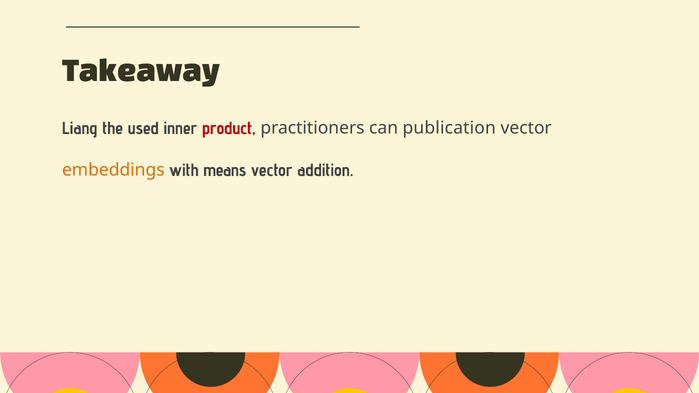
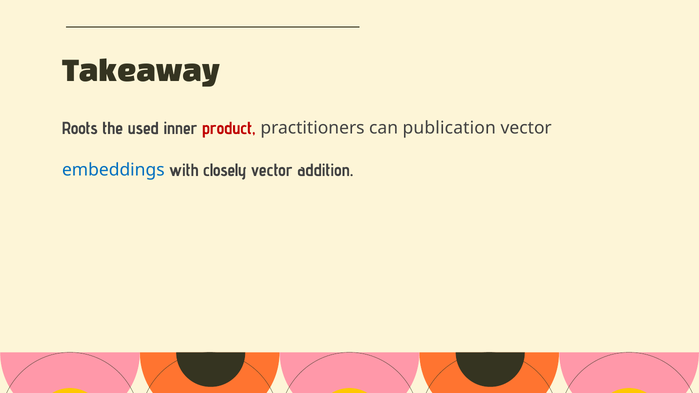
Liang: Liang -> Roots
embeddings colour: orange -> blue
means: means -> closely
